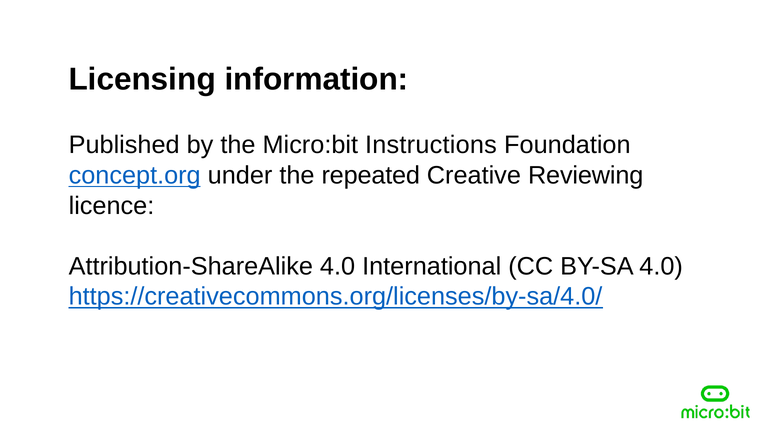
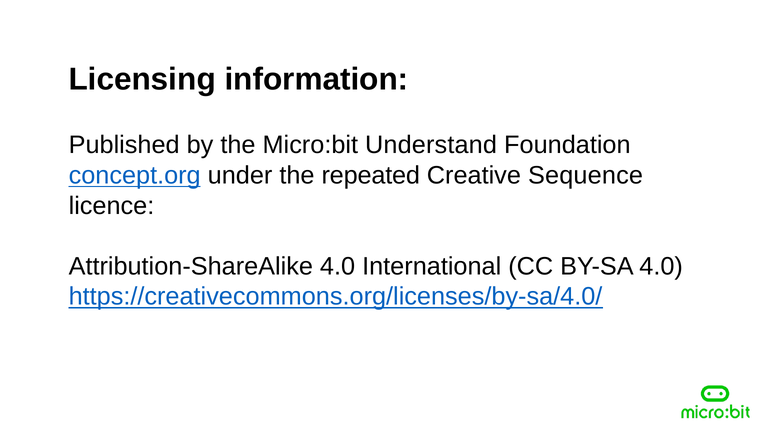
Instructions: Instructions -> Understand
Reviewing: Reviewing -> Sequence
